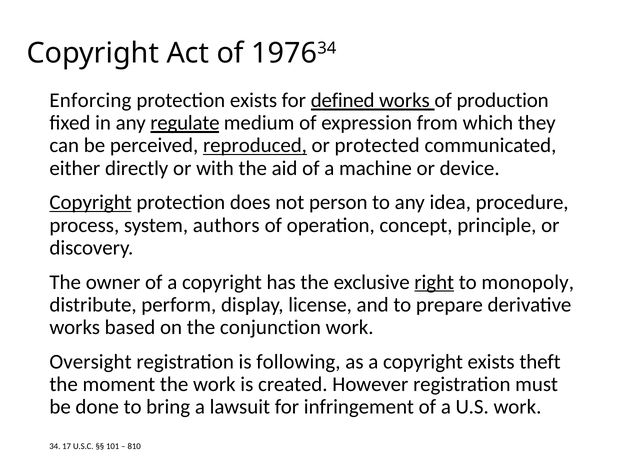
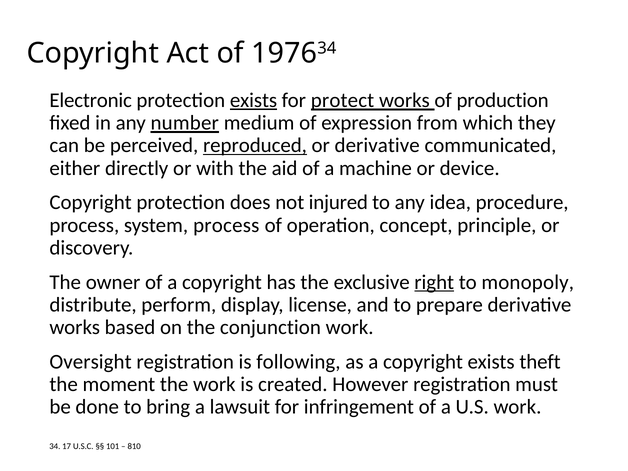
Enforcing: Enforcing -> Electronic
exists at (254, 100) underline: none -> present
defined: defined -> protect
regulate: regulate -> number
or protected: protected -> derivative
Copyright at (91, 203) underline: present -> none
person: person -> injured
system authors: authors -> process
